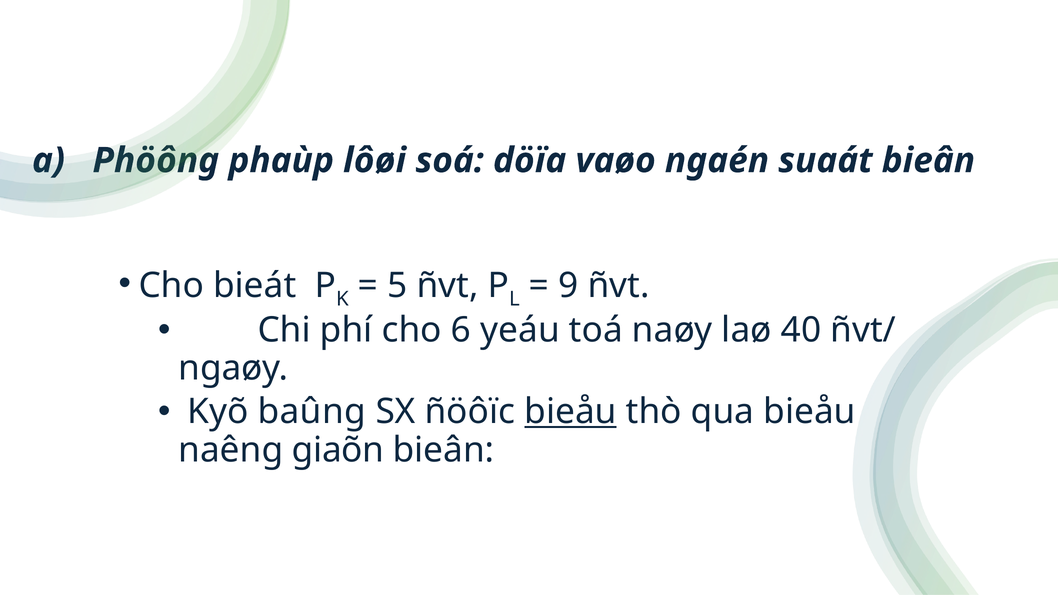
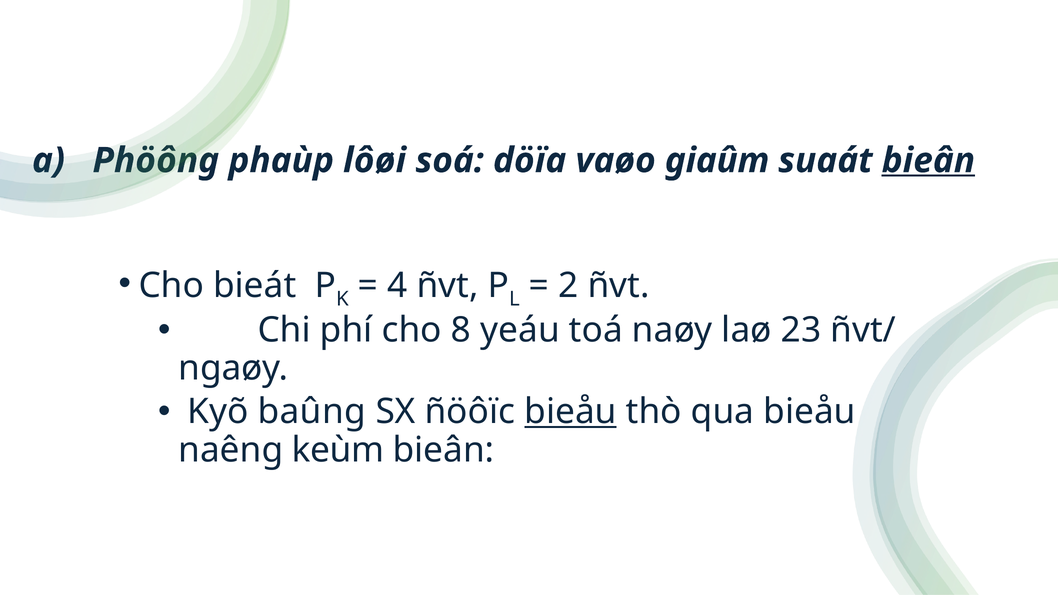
ngaén: ngaén -> giaûm
bieân at (928, 161) underline: none -> present
5: 5 -> 4
9: 9 -> 2
6: 6 -> 8
40: 40 -> 23
giaõn: giaõn -> keùm
